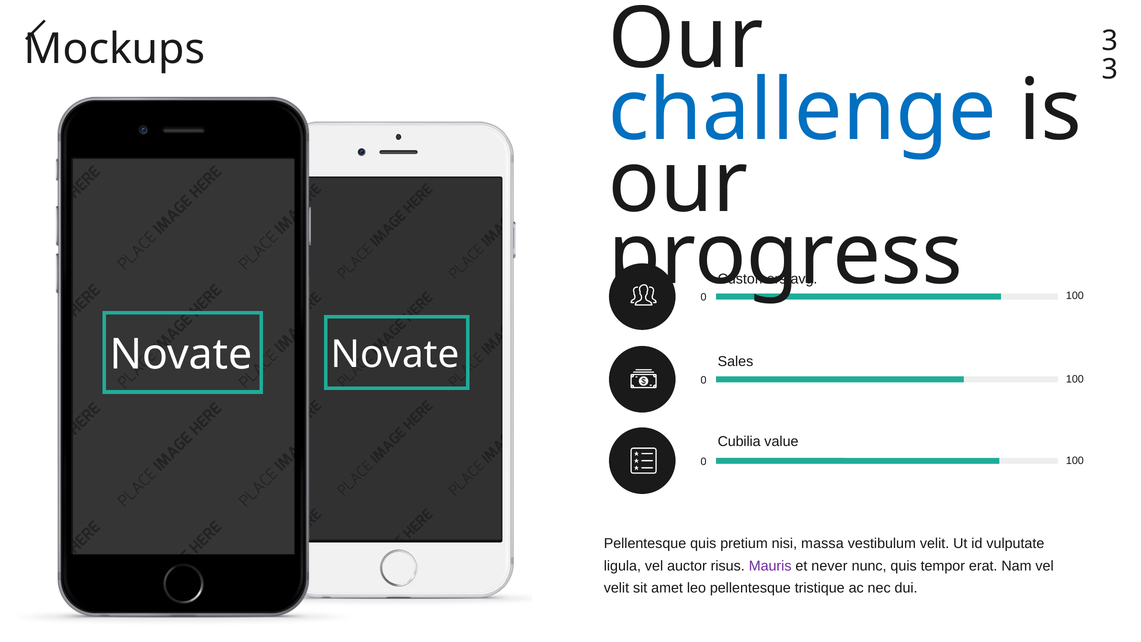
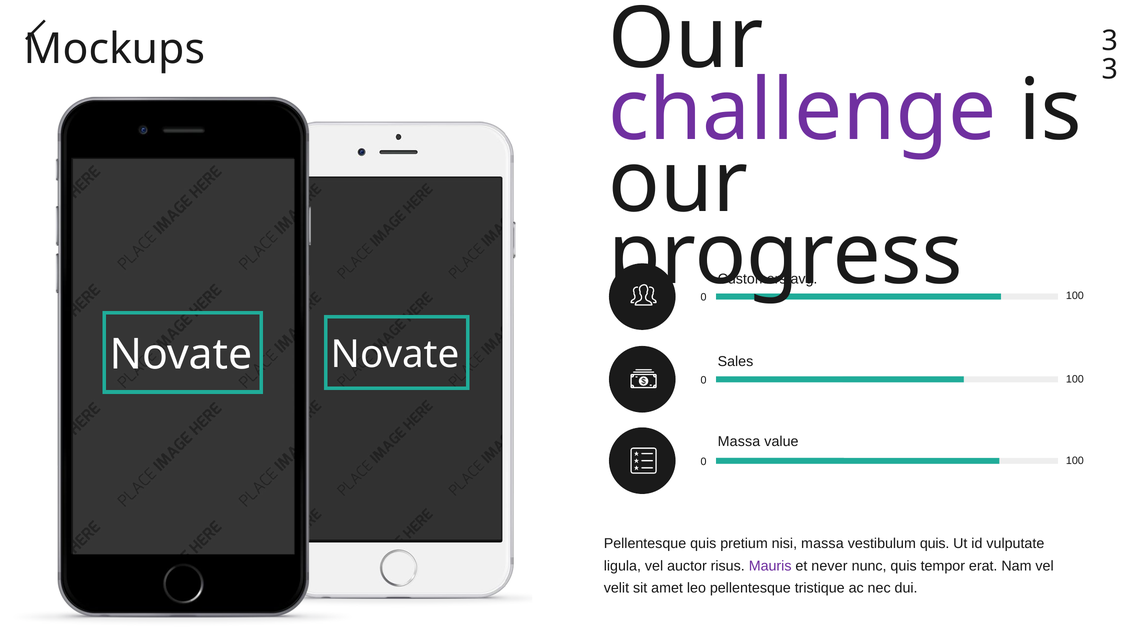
challenge colour: blue -> purple
Cubilia at (739, 441): Cubilia -> Massa
vestibulum velit: velit -> quis
